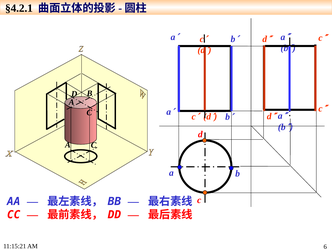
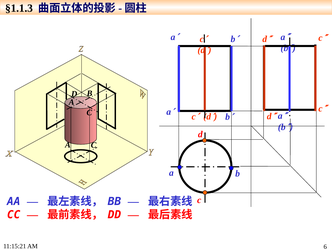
§4.2.1: §4.2.1 -> §1.1.3
